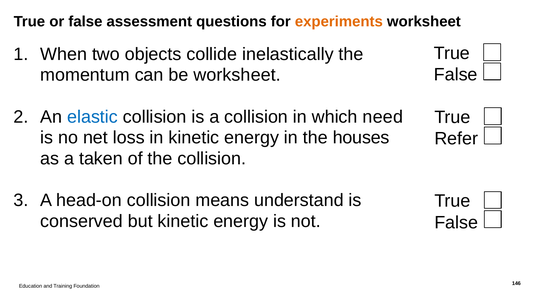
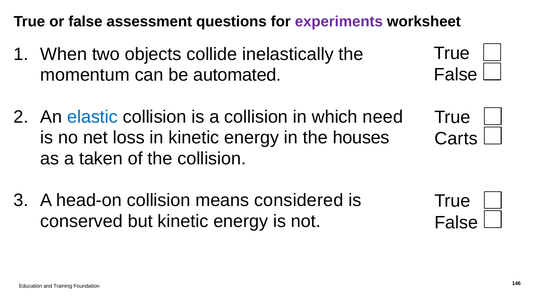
experiments colour: orange -> purple
be worksheet: worksheet -> automated
Refer: Refer -> Carts
understand: understand -> considered
